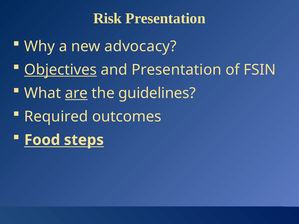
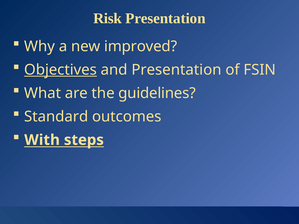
advocacy: advocacy -> improved
are underline: present -> none
Required: Required -> Standard
Food: Food -> With
